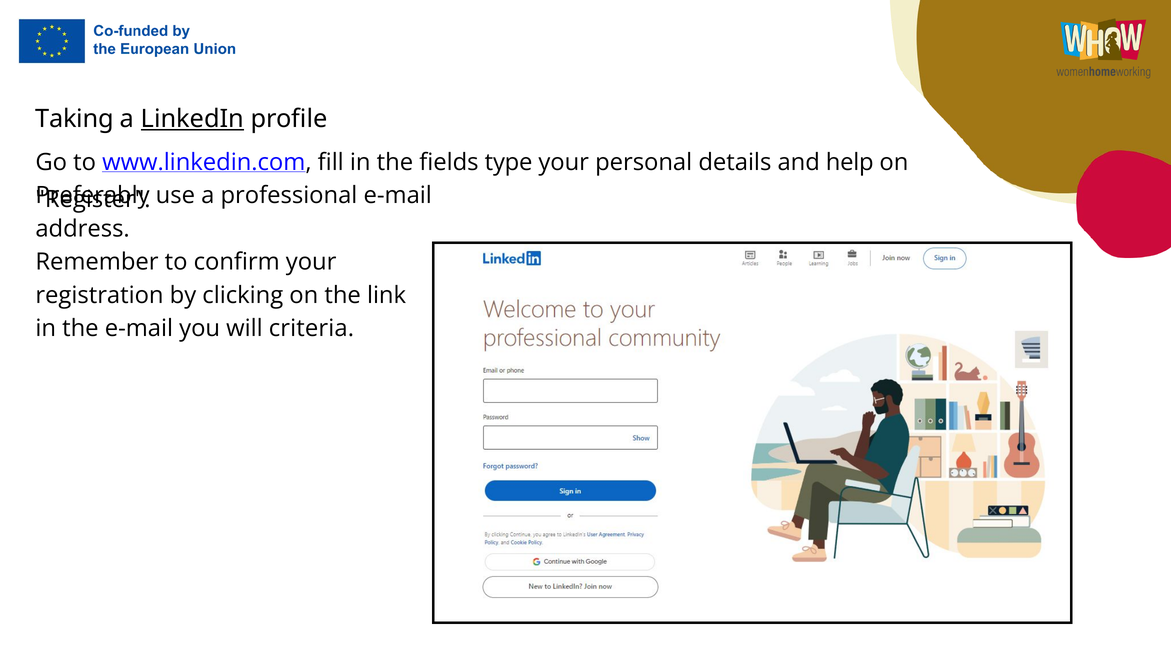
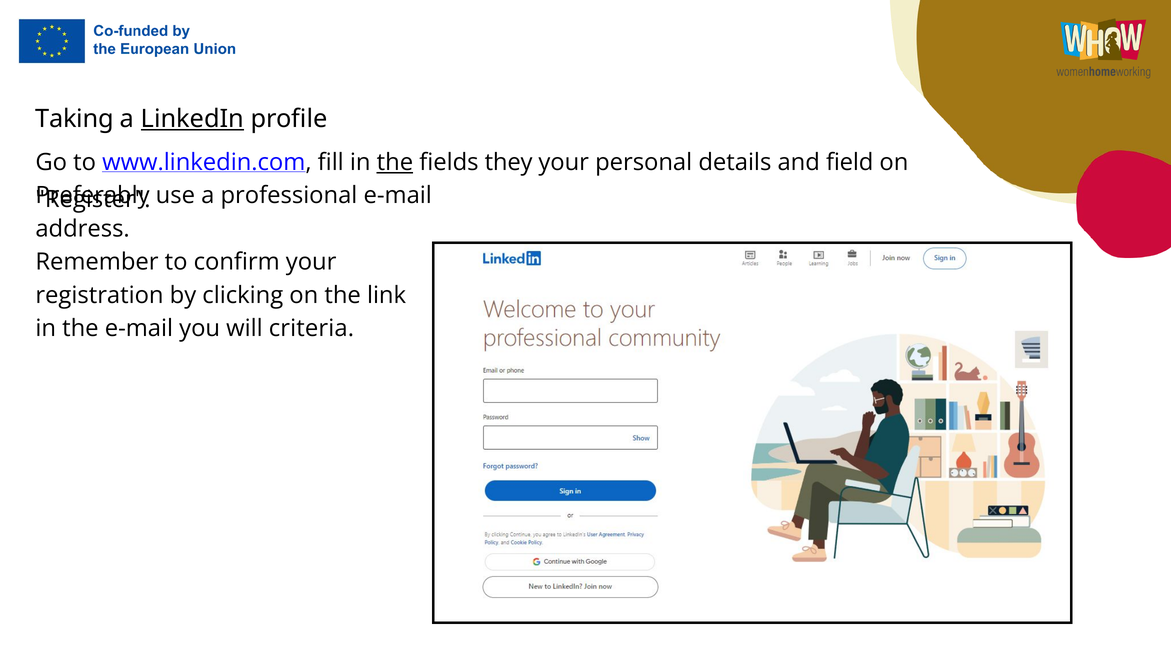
the at (395, 163) underline: none -> present
type: type -> they
help: help -> field
